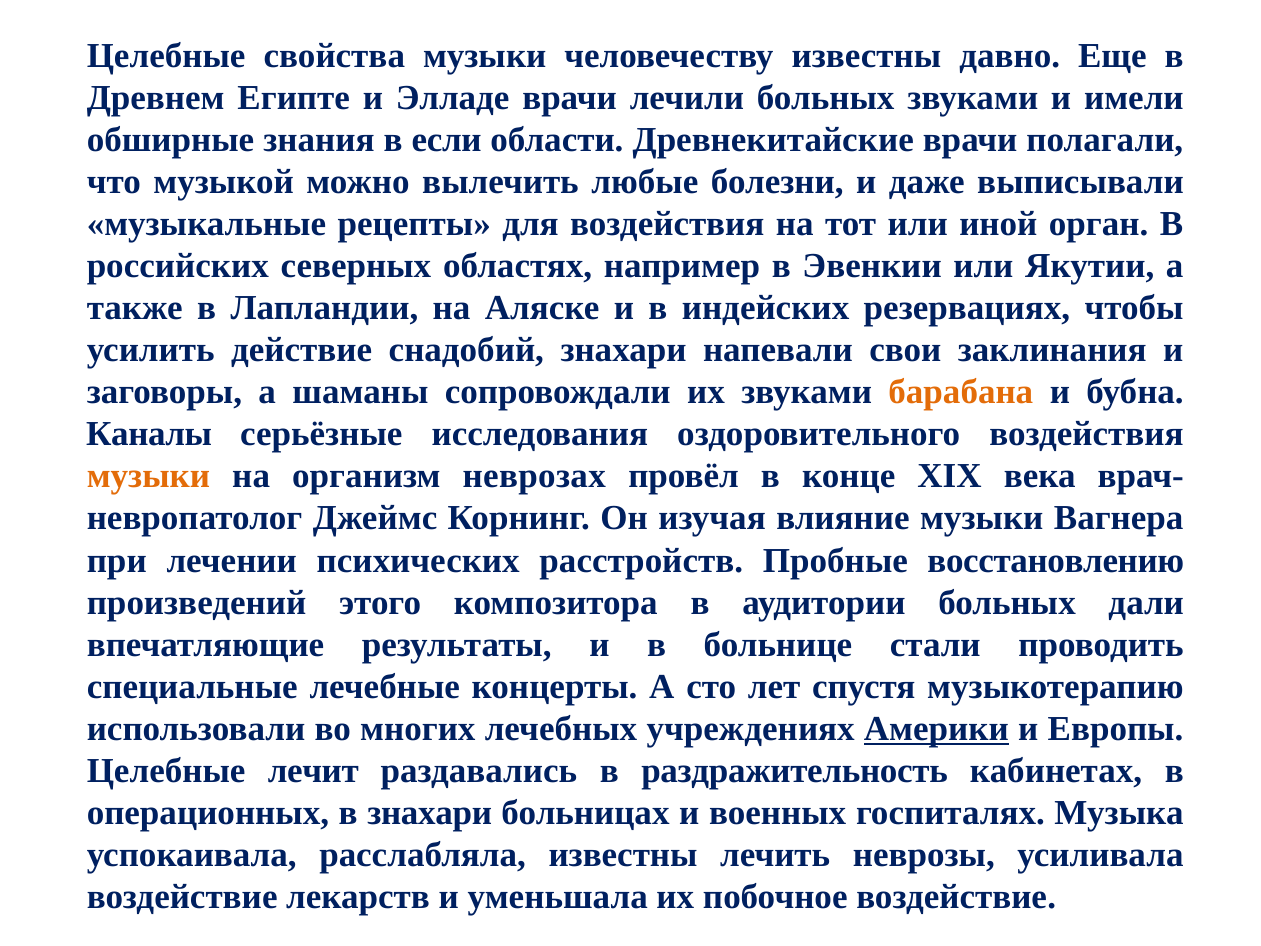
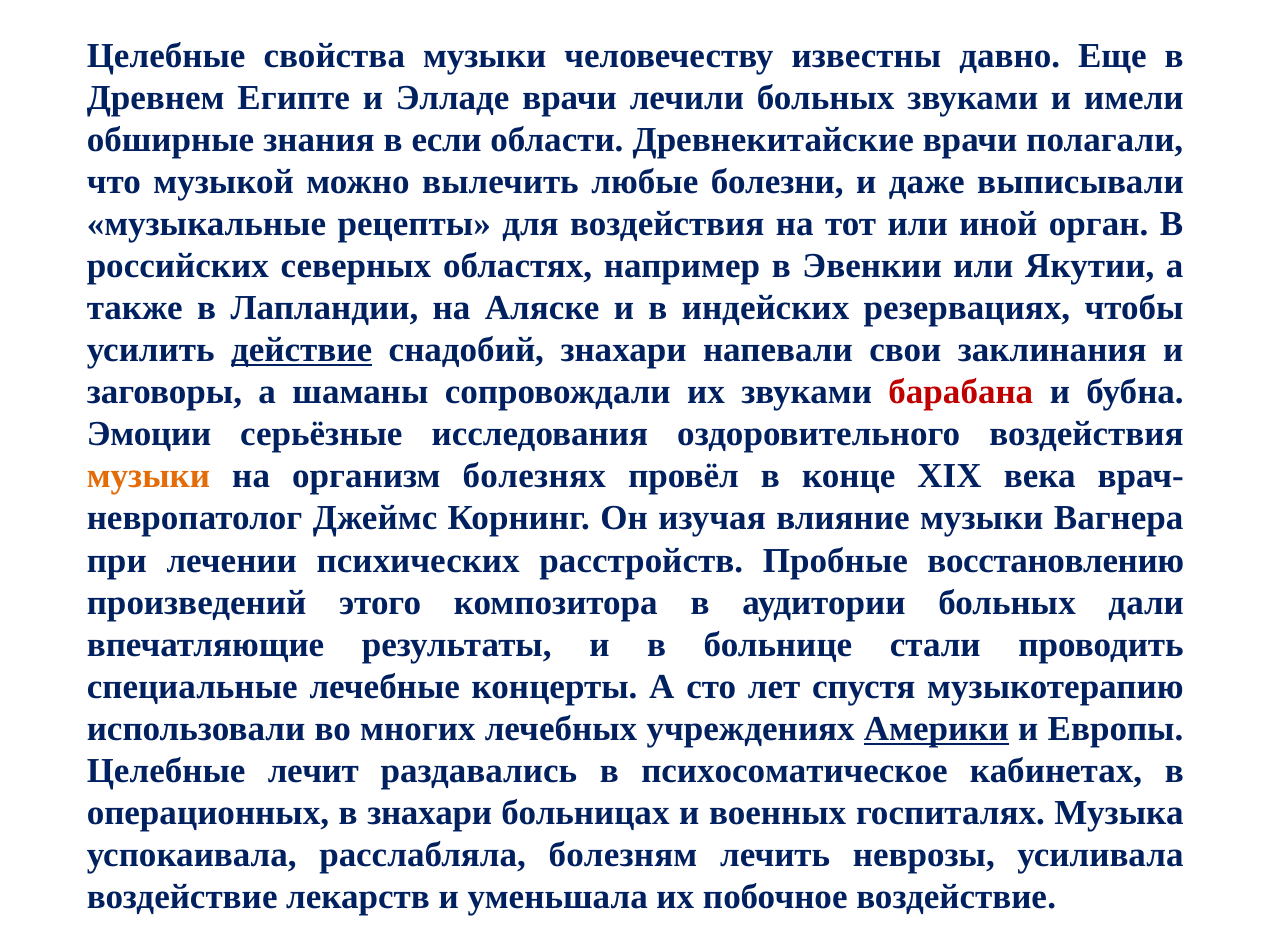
действие underline: none -> present
барабана colour: orange -> red
Каналы: Каналы -> Эмоции
неврозах: неврозах -> болезнях
раздражительность: раздражительность -> психосоматическое
расслабляла известны: известны -> болезням
